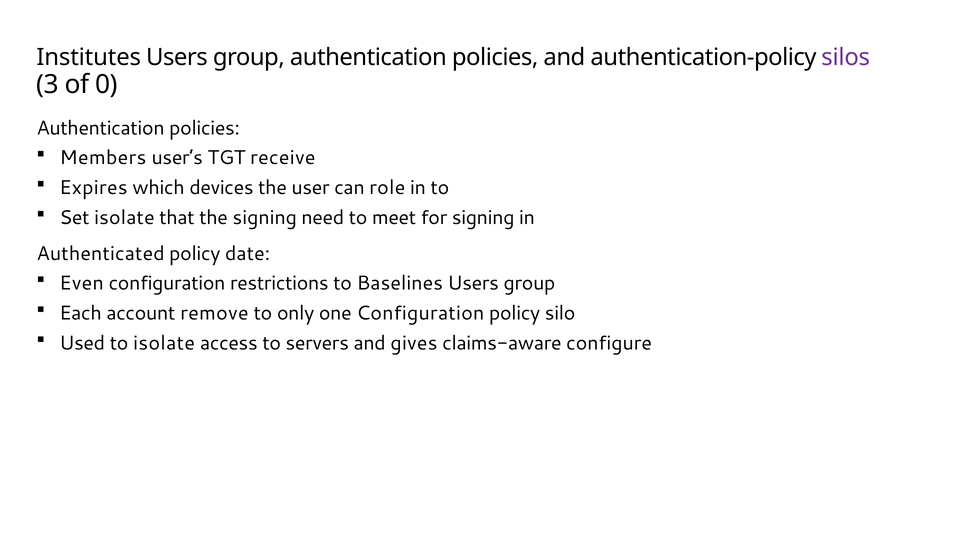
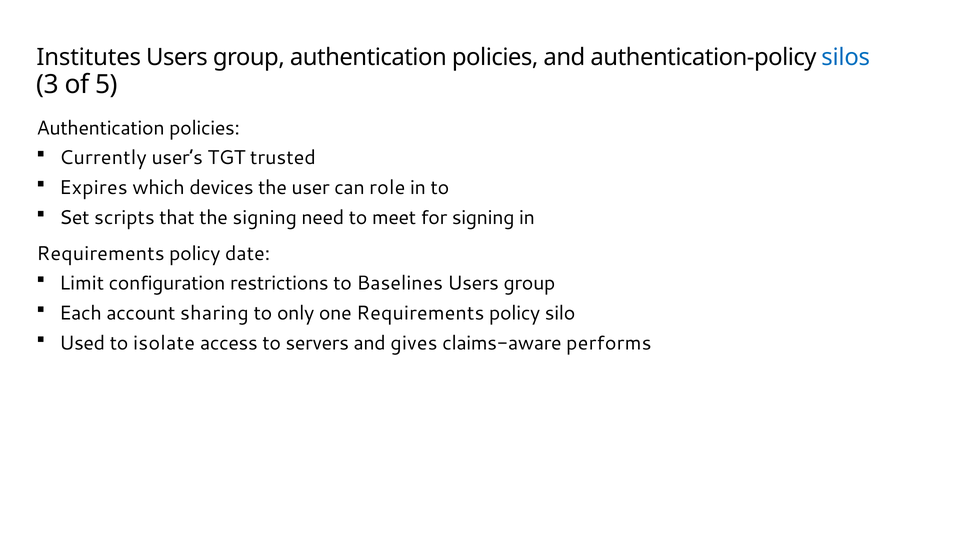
silos colour: purple -> blue
0: 0 -> 5
Members: Members -> Currently
receive: receive -> trusted
Set isolate: isolate -> scripts
Authenticated at (101, 253): Authenticated -> Requirements
Even: Even -> Limit
remove: remove -> sharing
one Configuration: Configuration -> Requirements
configure: configure -> performs
